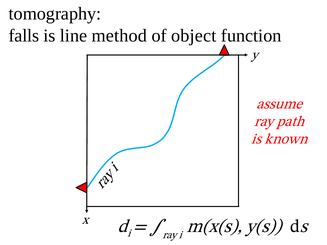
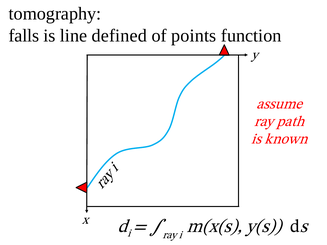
method: method -> defined
object: object -> points
